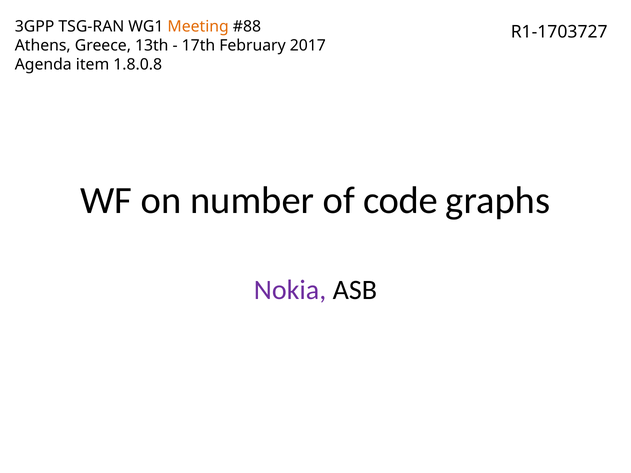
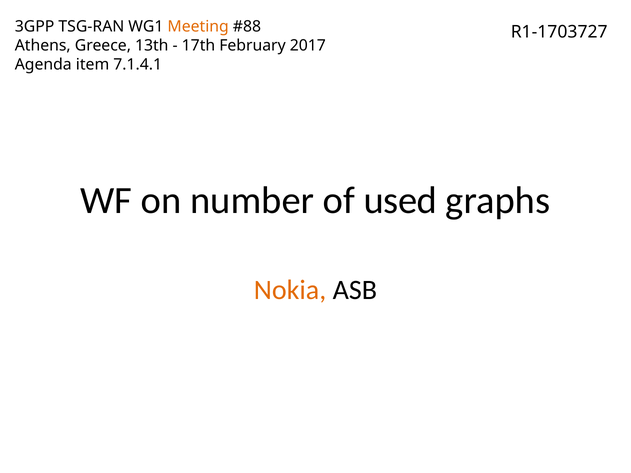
1.8.0.8: 1.8.0.8 -> 7.1.4.1
code: code -> used
Nokia colour: purple -> orange
